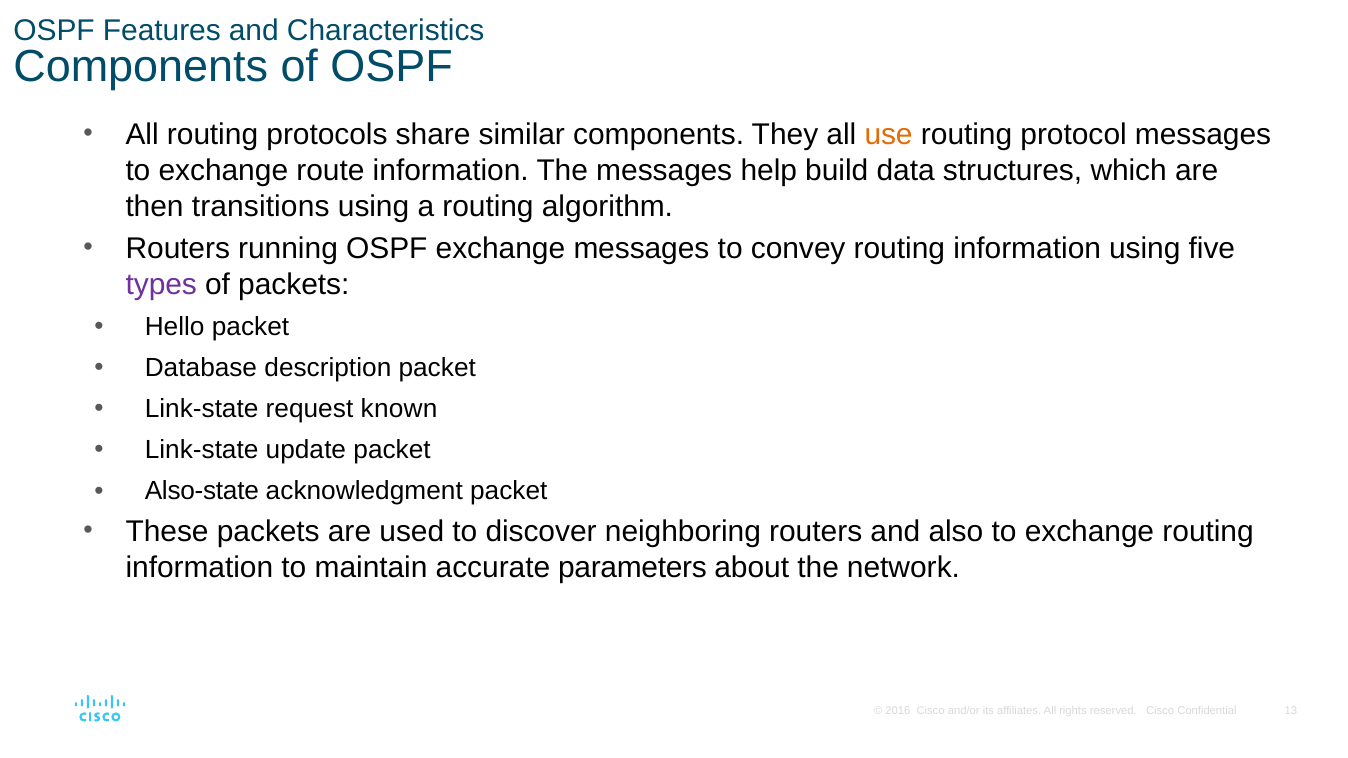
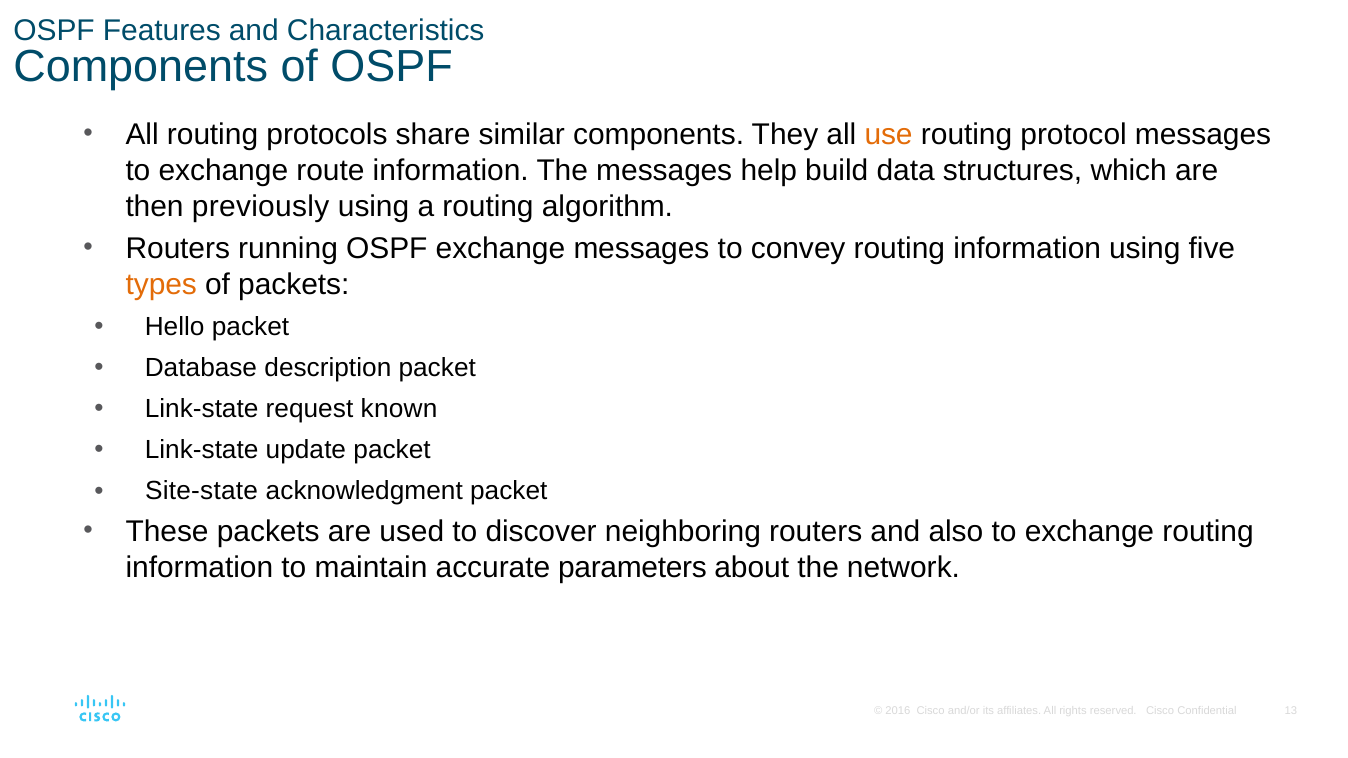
transitions: transitions -> previously
types colour: purple -> orange
Also-state: Also-state -> Site-state
